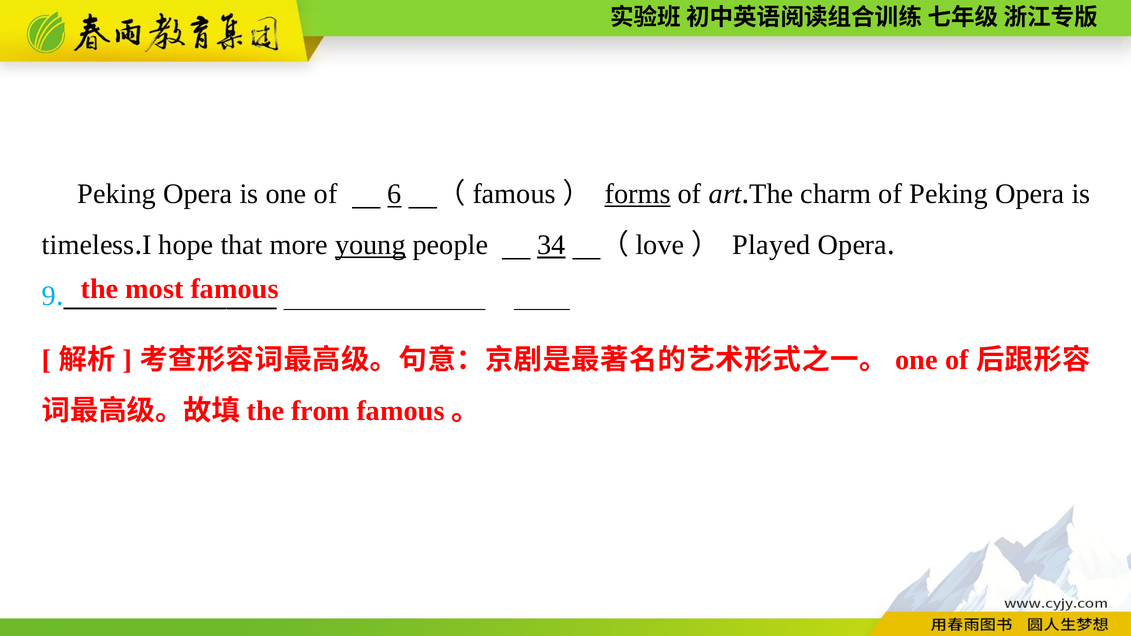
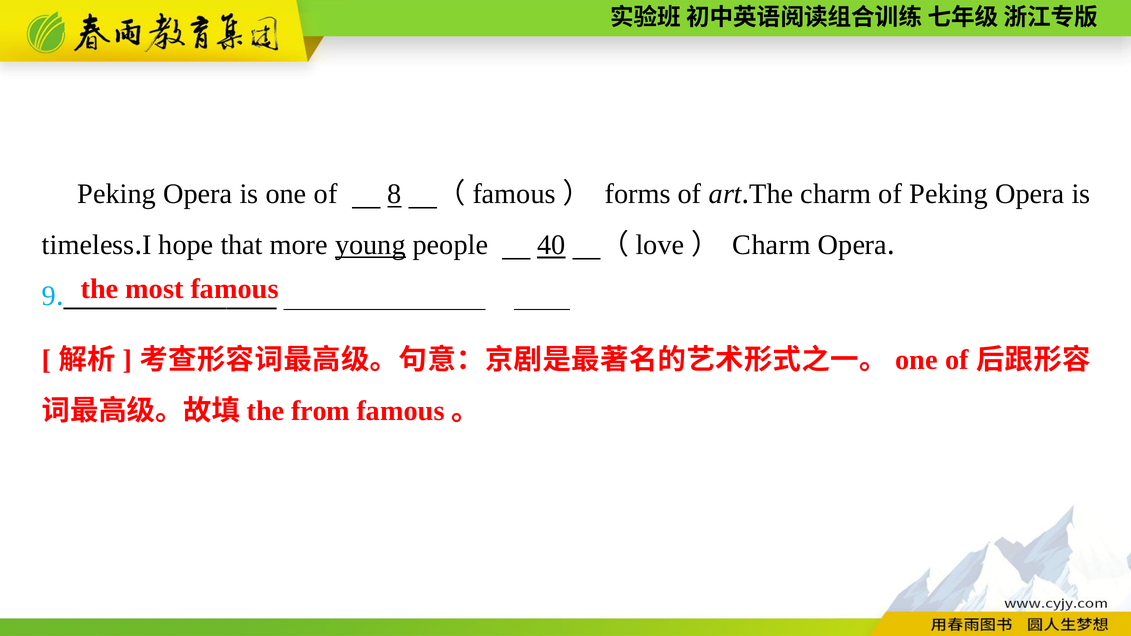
6: 6 -> 8
forms underline: present -> none
34: 34 -> 40
（love） Played: Played -> Charm
